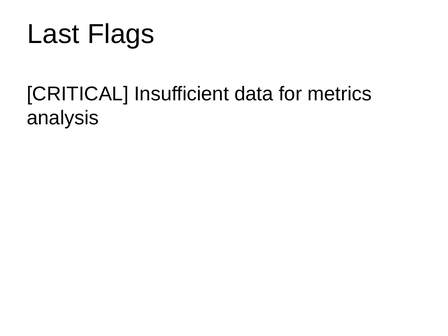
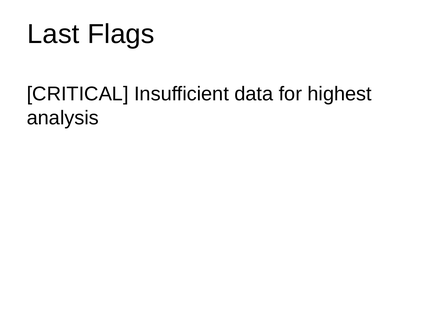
metrics: metrics -> highest
